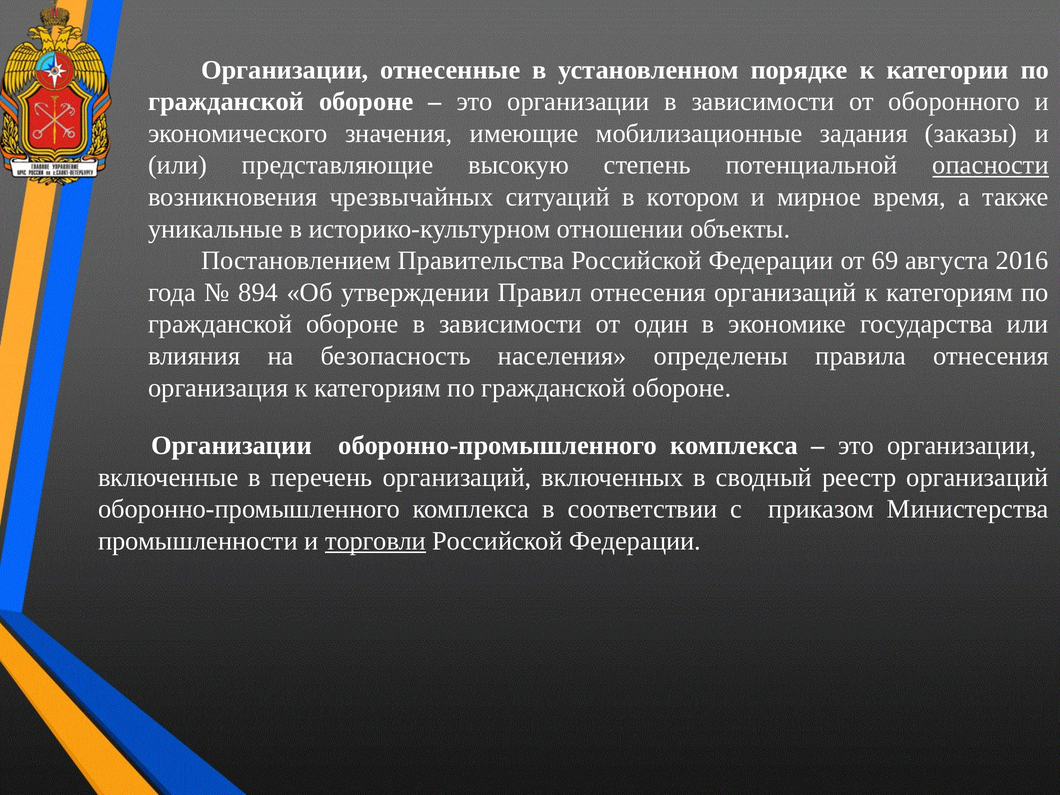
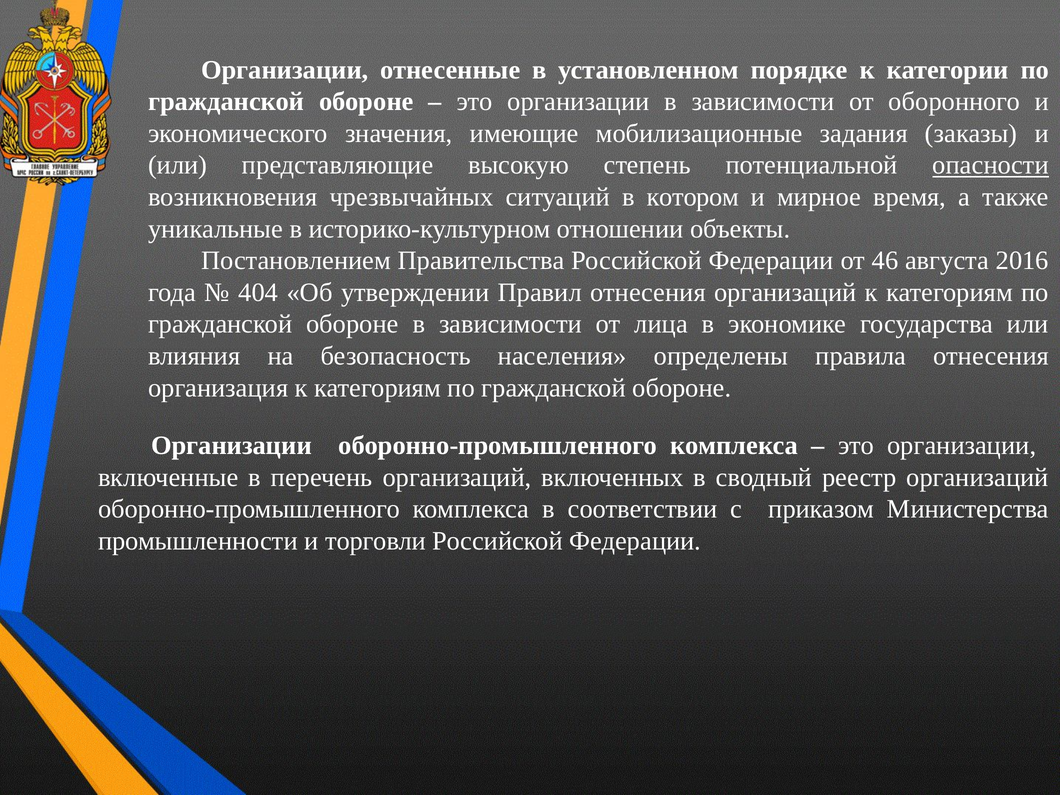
69: 69 -> 46
894: 894 -> 404
один: один -> лица
торговли underline: present -> none
